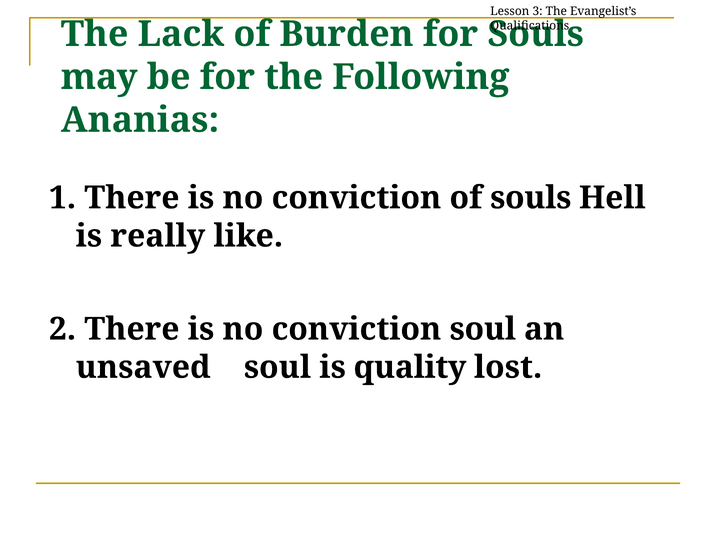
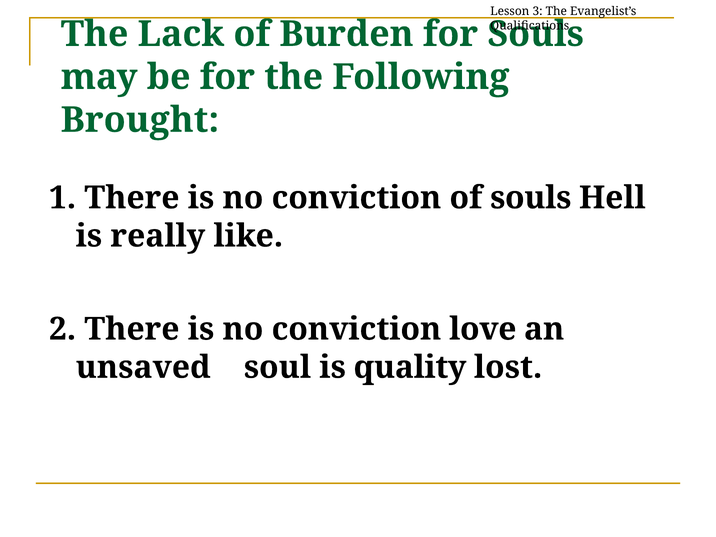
Ananias: Ananias -> Brought
conviction soul: soul -> love
